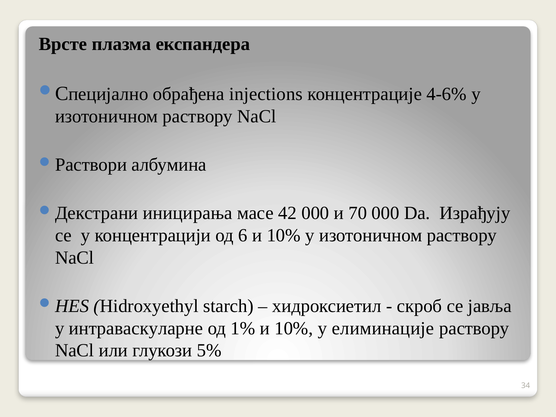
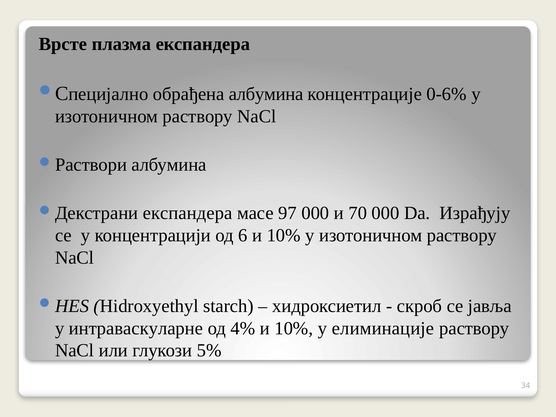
обрађена injections: injections -> албумина
4-6%: 4-6% -> 0-6%
иницирања at (188, 213): иницирања -> експандера
42: 42 -> 97
1%: 1% -> 4%
